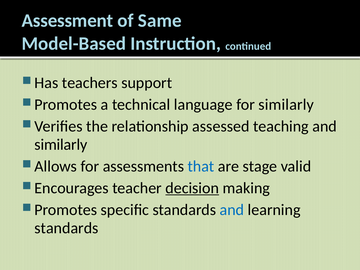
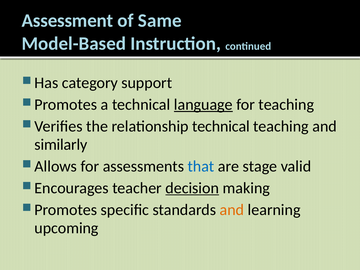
teachers: teachers -> category
language underline: none -> present
for similarly: similarly -> teaching
relationship assessed: assessed -> technical
and at (232, 210) colour: blue -> orange
standards at (66, 228): standards -> upcoming
